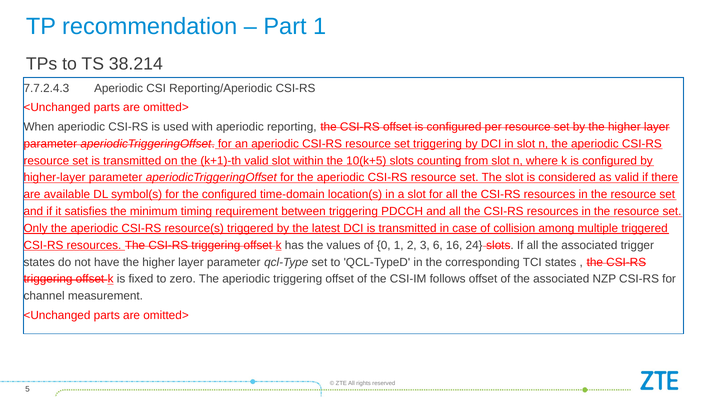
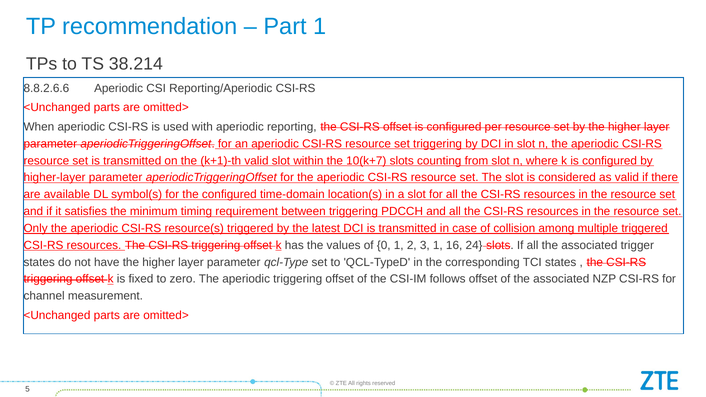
7.7.2.4.3: 7.7.2.4.3 -> 8.8.2.6.6
10(k+5: 10(k+5 -> 10(k+7
3 6: 6 -> 1
